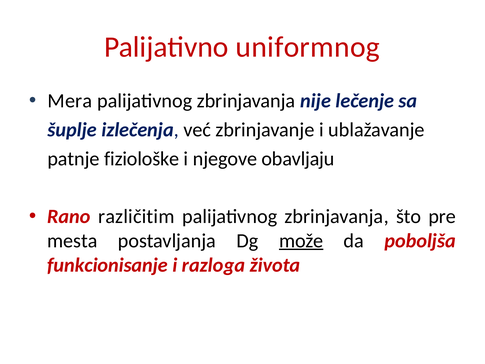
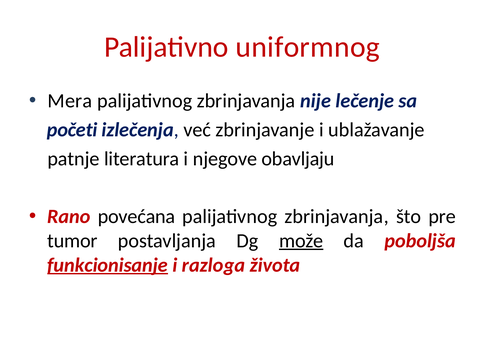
šuplje: šuplje -> početi
fiziološke: fiziološke -> literatura
različitim: različitim -> povećana
mesta: mesta -> tumor
funkcionisanje underline: none -> present
